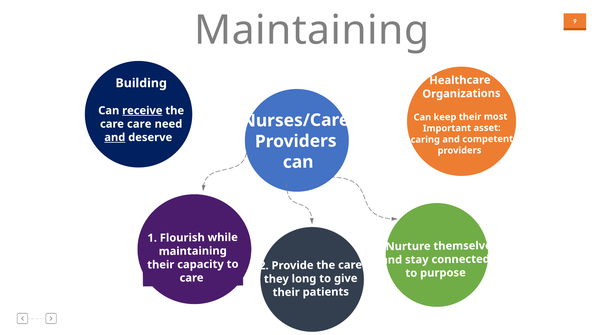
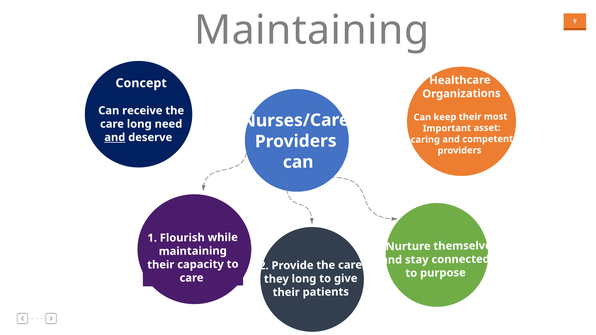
Building: Building -> Concept
receive underline: present -> none
care care: care -> long
